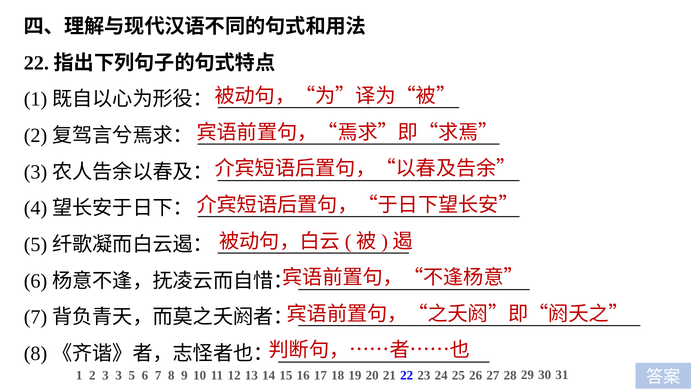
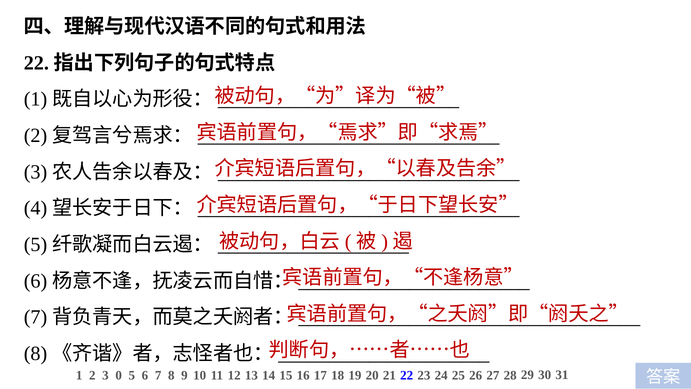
3 3: 3 -> 0
